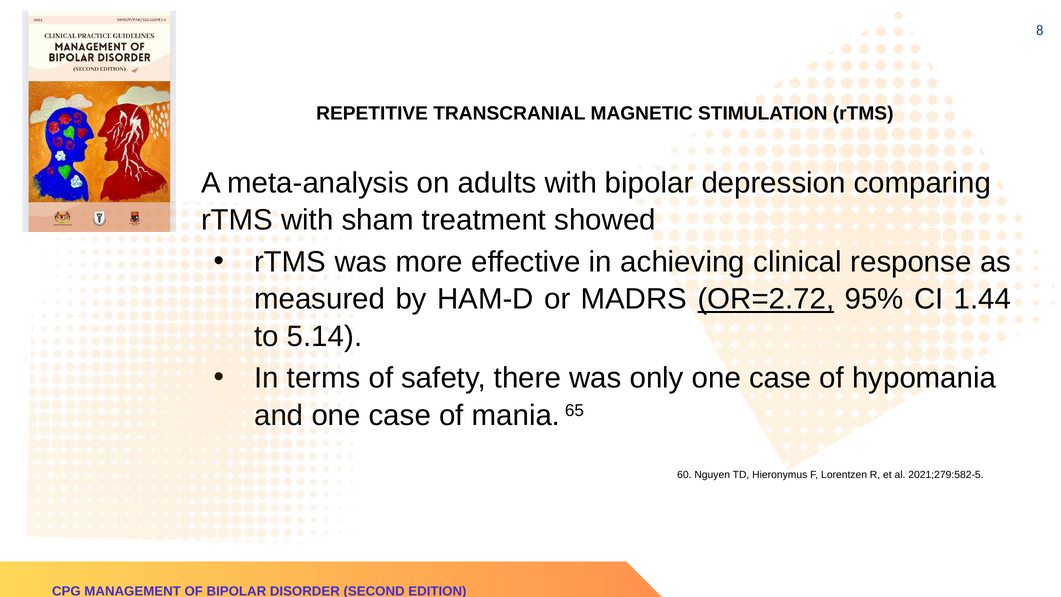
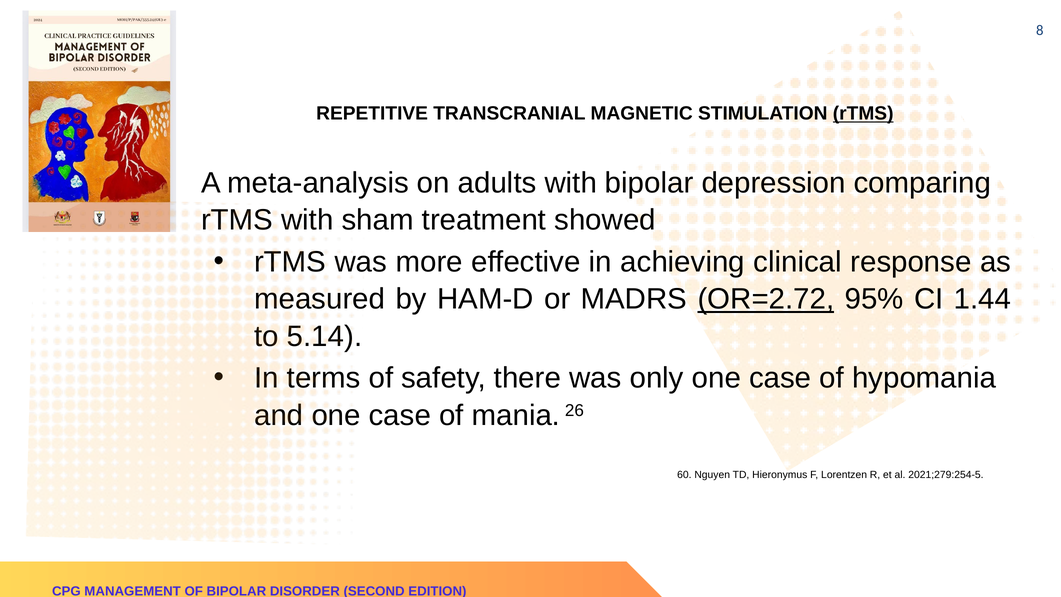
rTMS at (863, 114) underline: none -> present
65: 65 -> 26
2021;279:582-5: 2021;279:582-5 -> 2021;279:254-5
